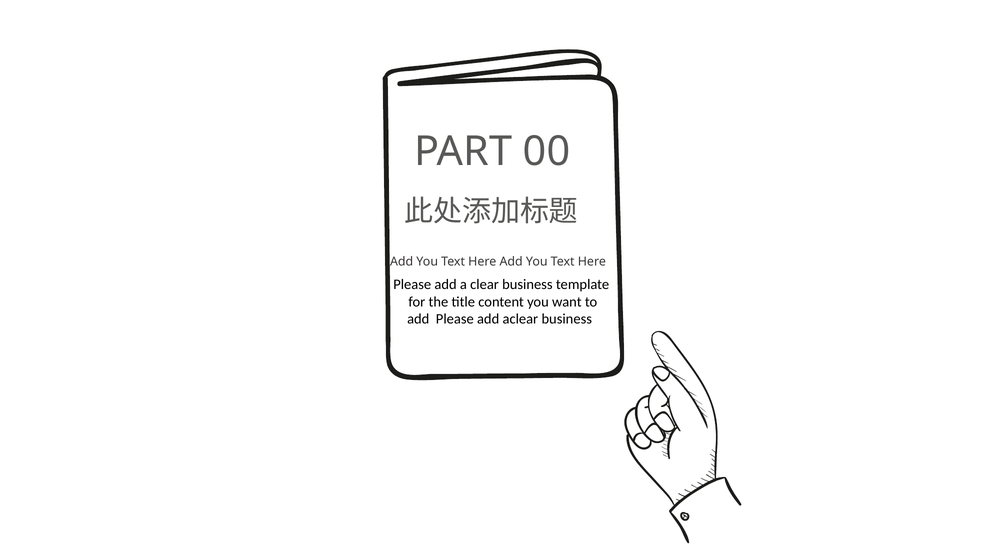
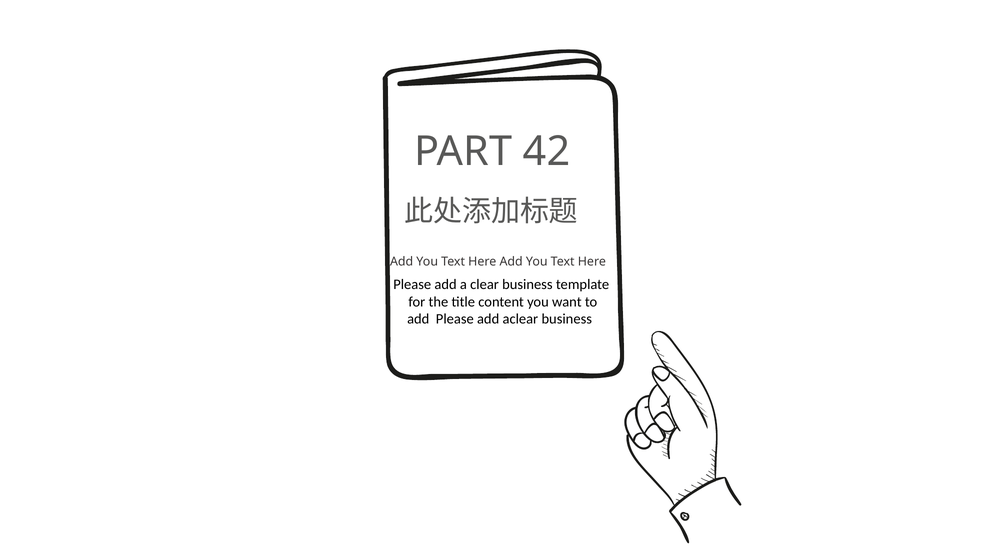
00: 00 -> 42
